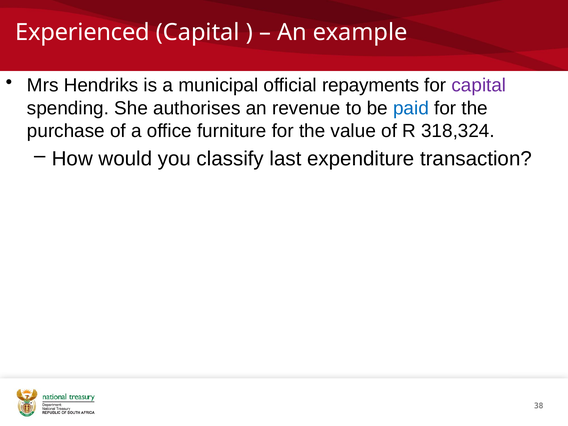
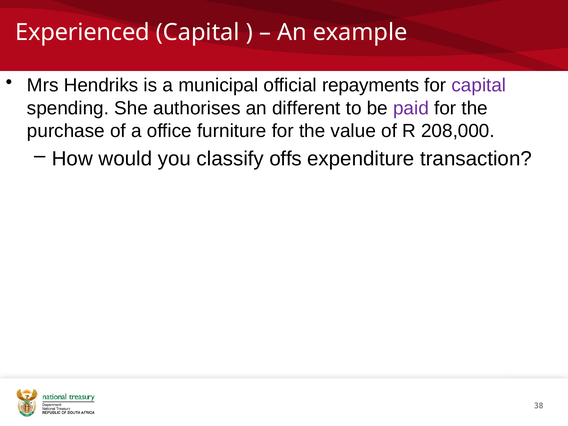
revenue: revenue -> different
paid colour: blue -> purple
318,324: 318,324 -> 208,000
last: last -> offs
